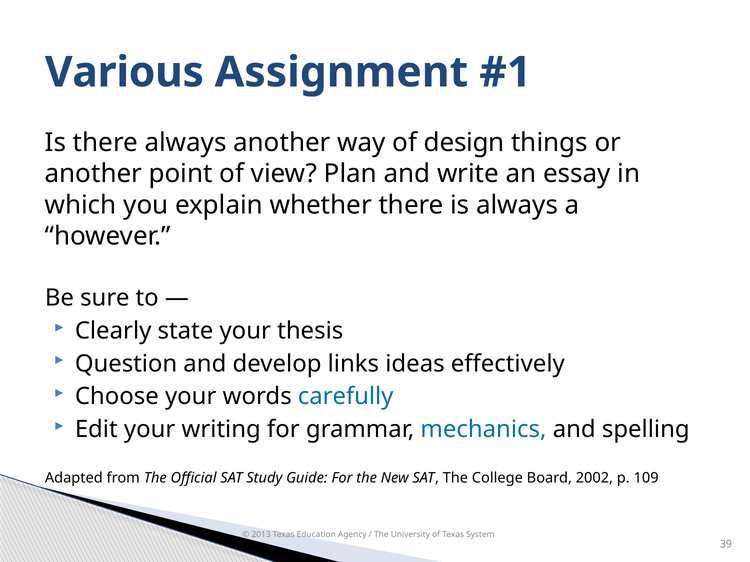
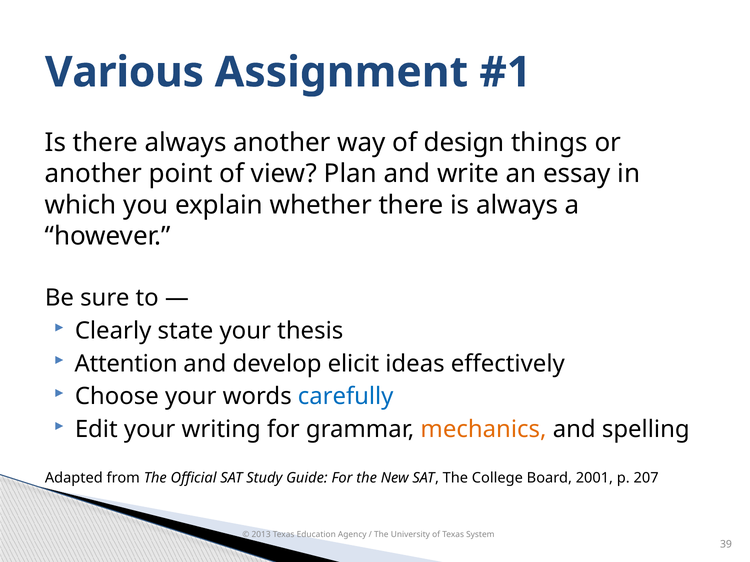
Question: Question -> Attention
links: links -> elicit
mechanics colour: blue -> orange
2002: 2002 -> 2001
109: 109 -> 207
